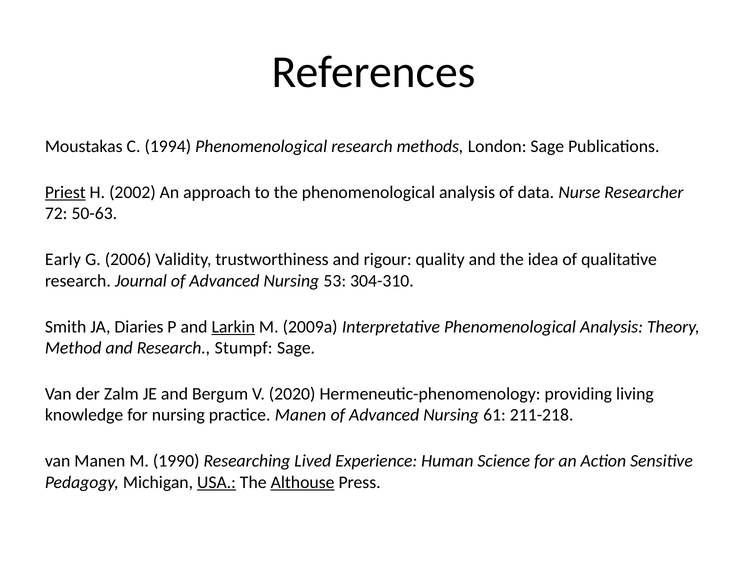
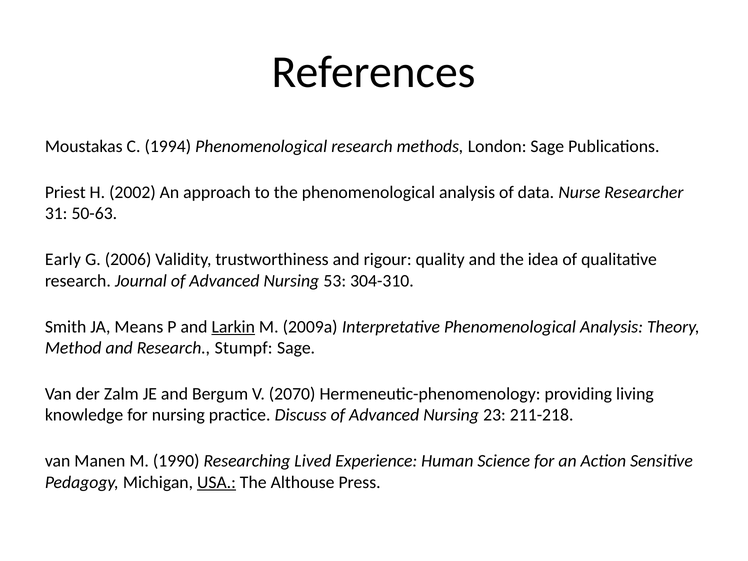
Priest underline: present -> none
72: 72 -> 31
Diaries: Diaries -> Means
2020: 2020 -> 2070
practice Manen: Manen -> Discuss
61: 61 -> 23
Althouse underline: present -> none
